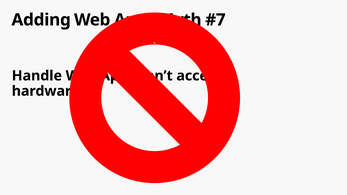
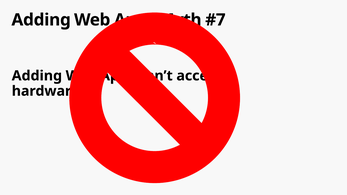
Handle at (37, 76): Handle -> Adding
